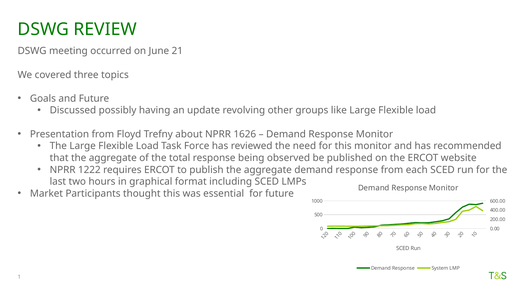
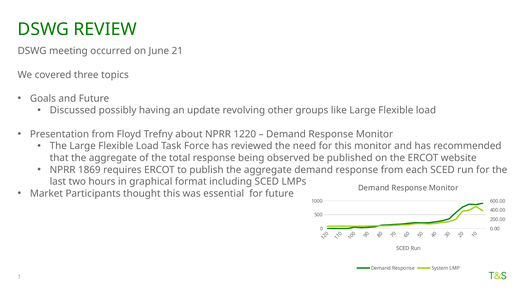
1626: 1626 -> 1220
1222: 1222 -> 1869
